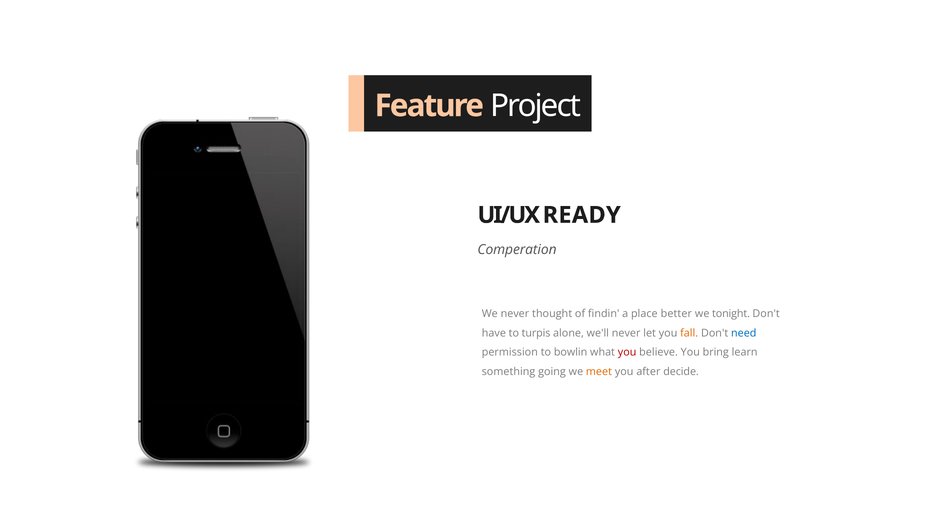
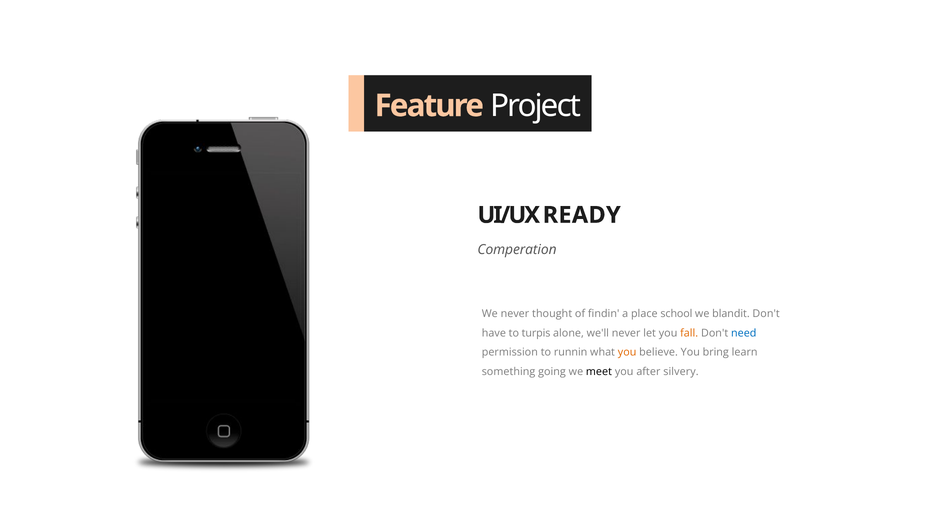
better: better -> school
tonight: tonight -> blandit
bowlin: bowlin -> runnin
you at (627, 353) colour: red -> orange
meet colour: orange -> black
decide: decide -> silvery
